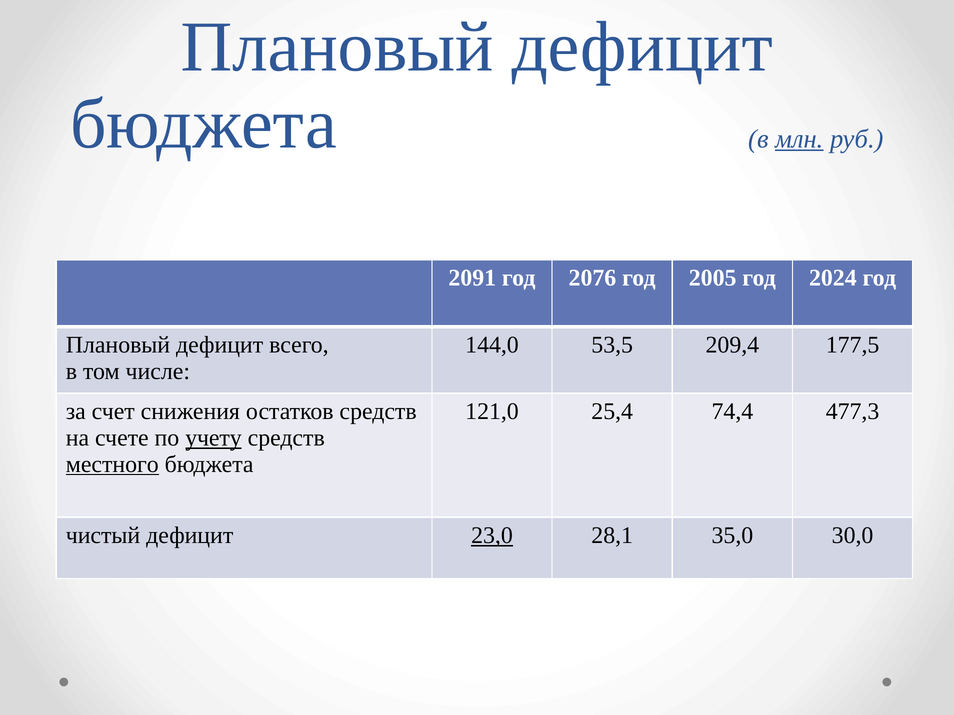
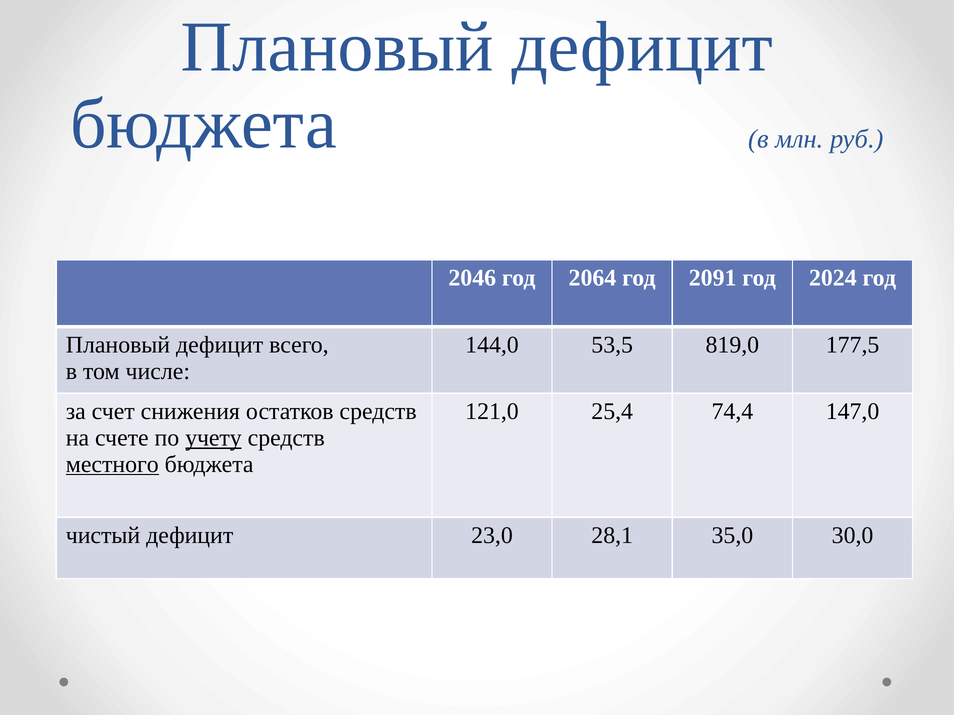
млн underline: present -> none
2091: 2091 -> 2046
2076: 2076 -> 2064
2005: 2005 -> 2091
209,4: 209,4 -> 819,0
477,3: 477,3 -> 147,0
23,0 underline: present -> none
